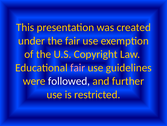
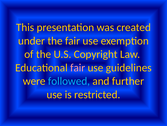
followed colour: white -> light blue
